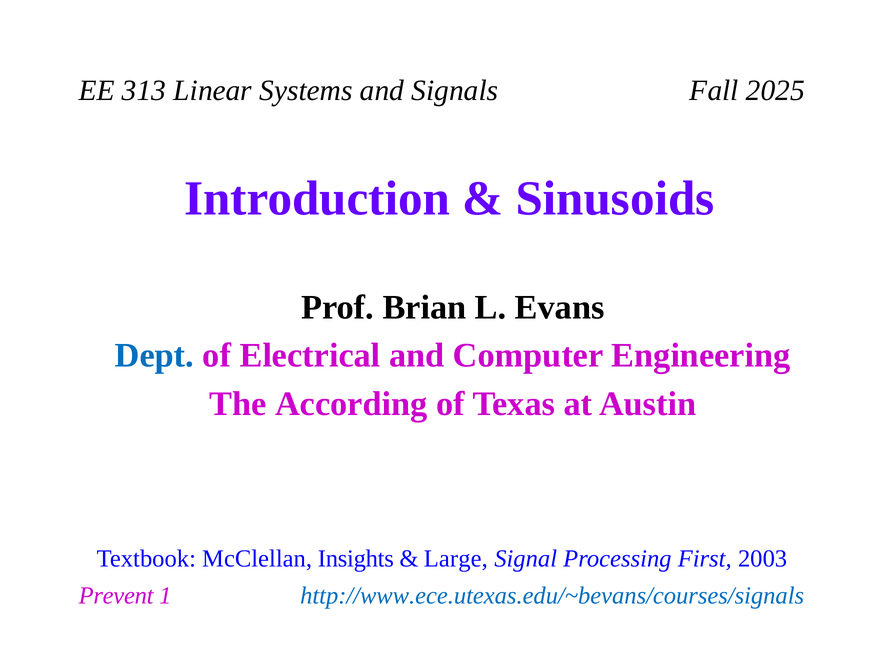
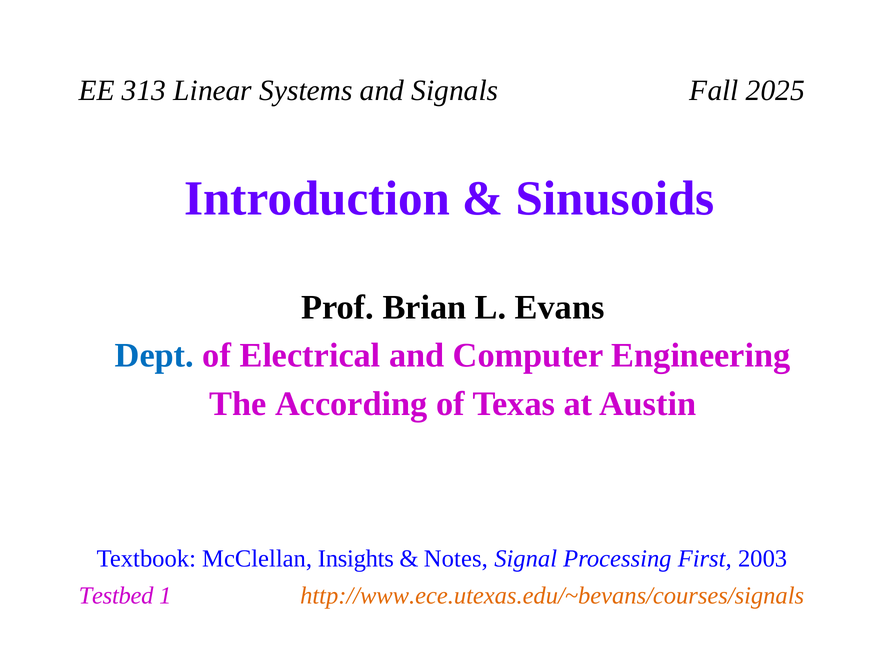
Large: Large -> Notes
Prevent: Prevent -> Testbed
http://www.ece.utexas.edu/~bevans/courses/signals colour: blue -> orange
